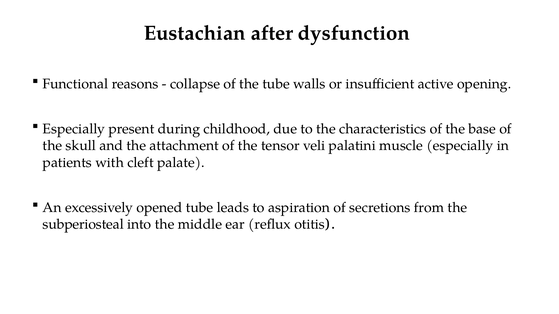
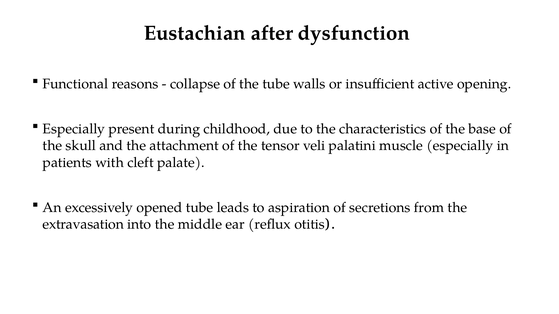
subperiosteal: subperiosteal -> extravasation
